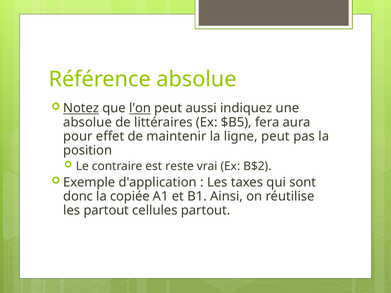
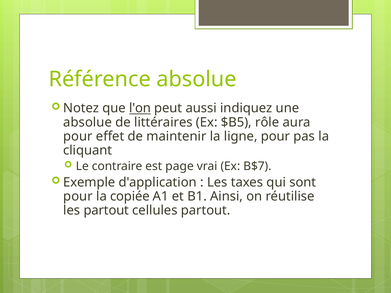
Notez underline: present -> none
fera: fera -> rôle
ligne peut: peut -> pour
position: position -> cliquant
reste: reste -> page
B$2: B$2 -> B$7
donc at (78, 197): donc -> pour
